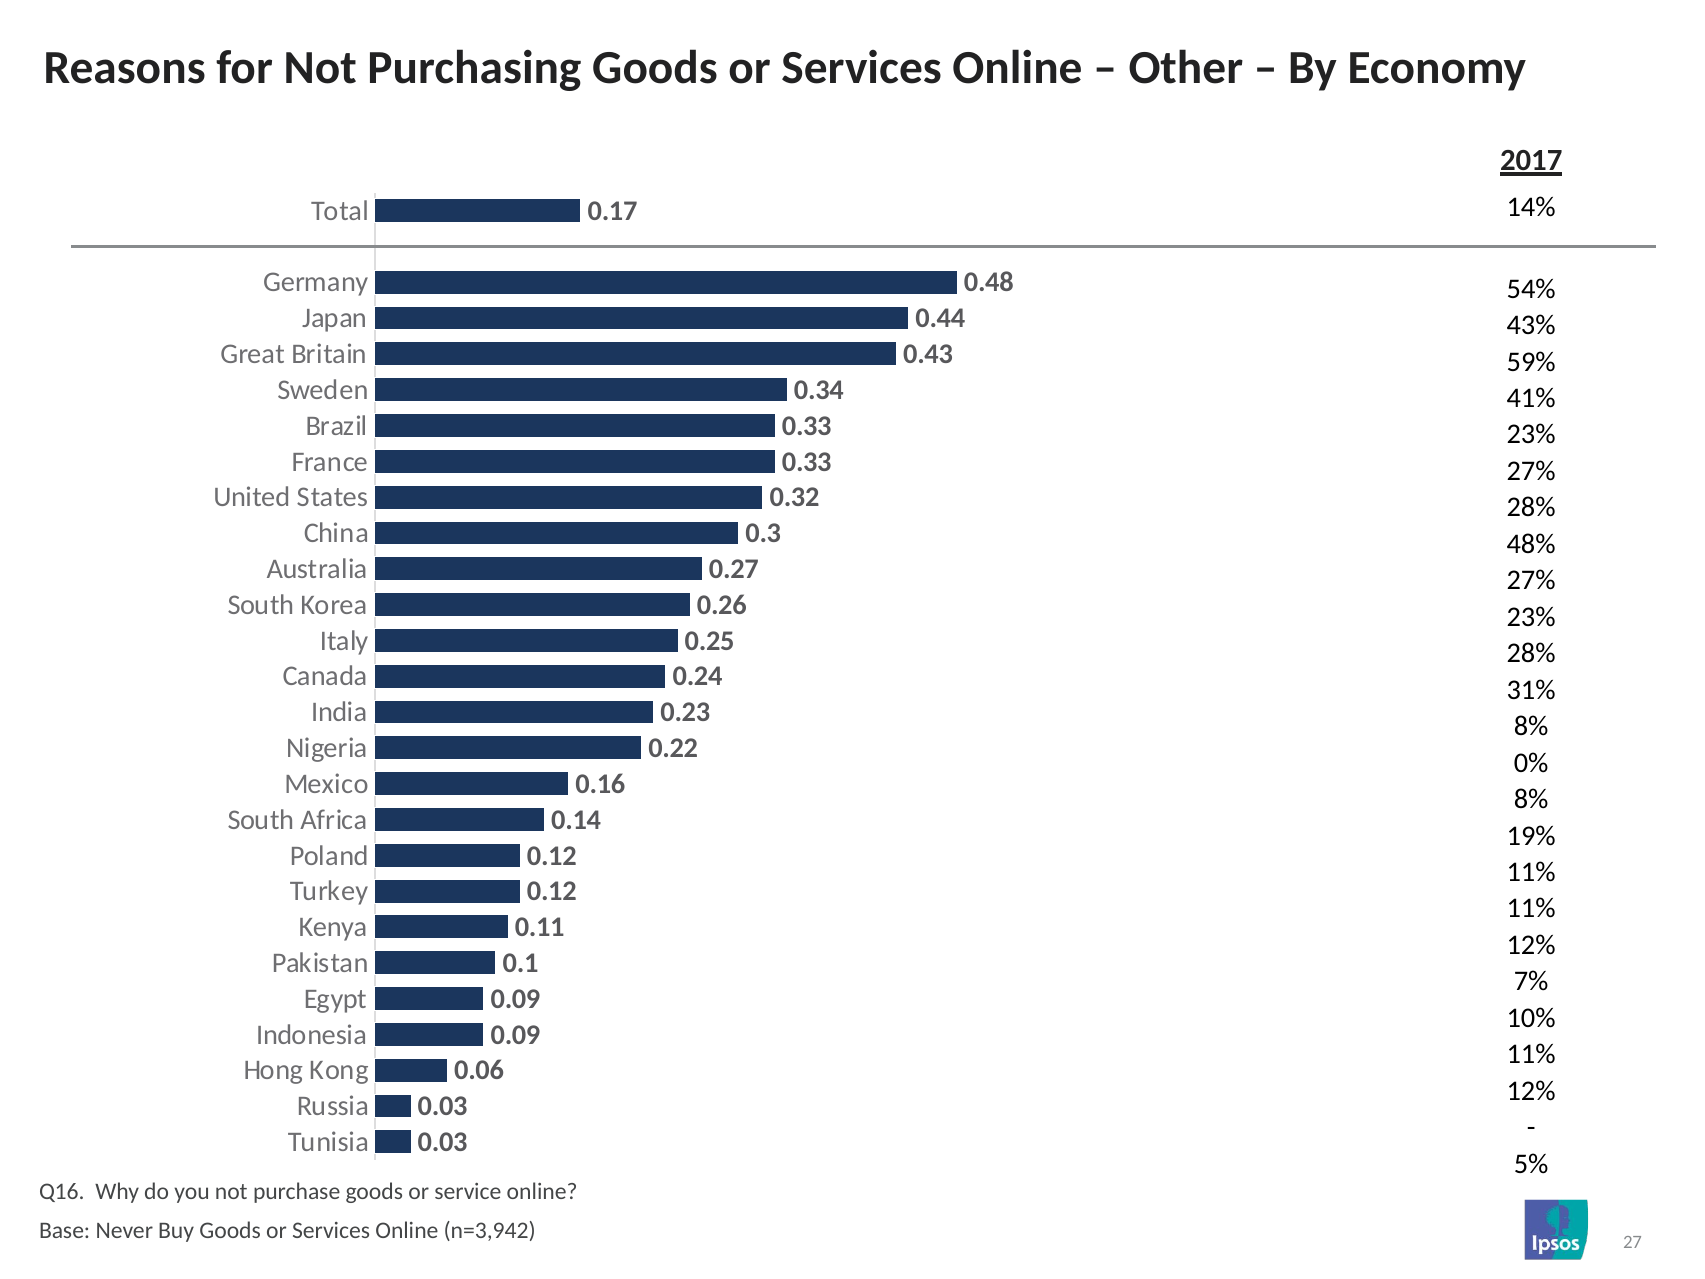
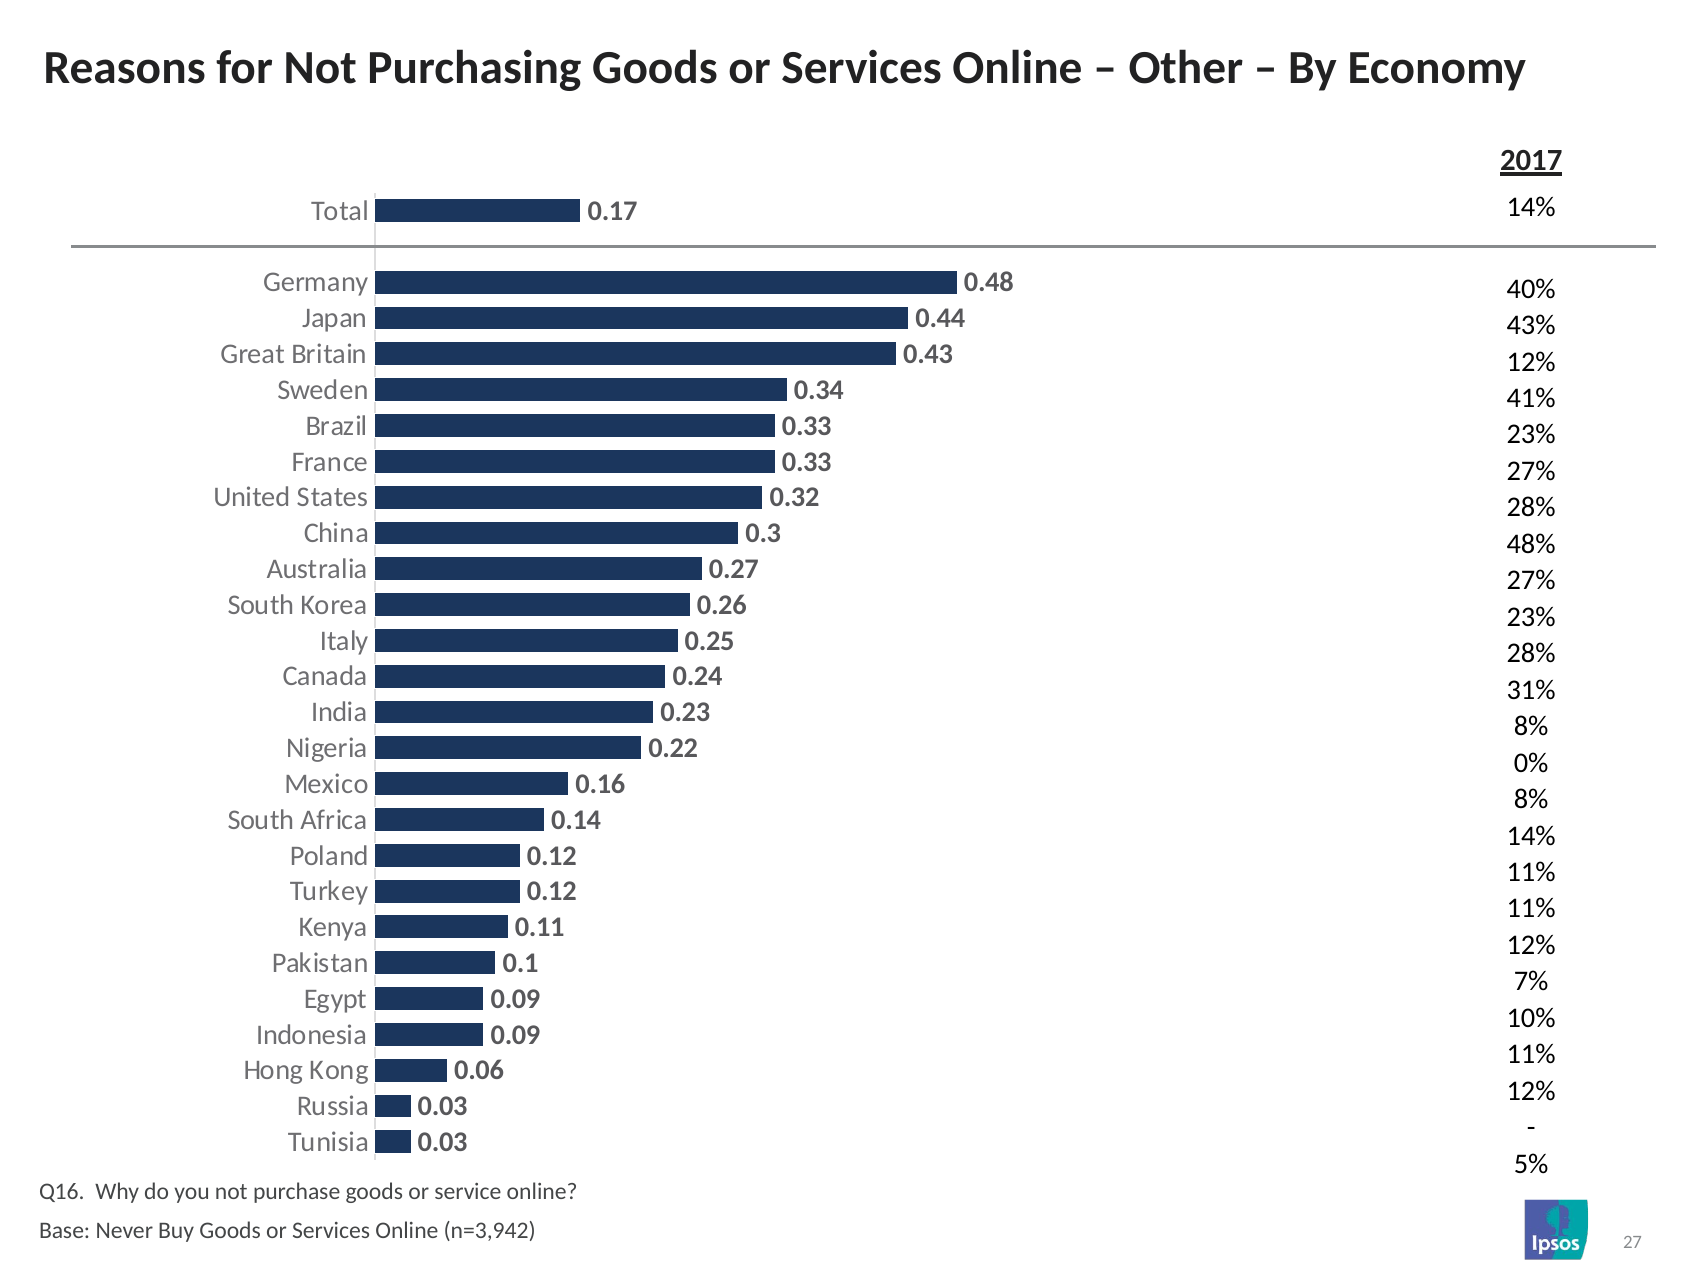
54%: 54% -> 40%
59% at (1531, 362): 59% -> 12%
19% at (1531, 835): 19% -> 14%
